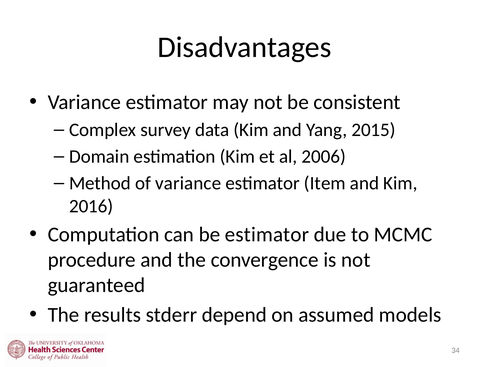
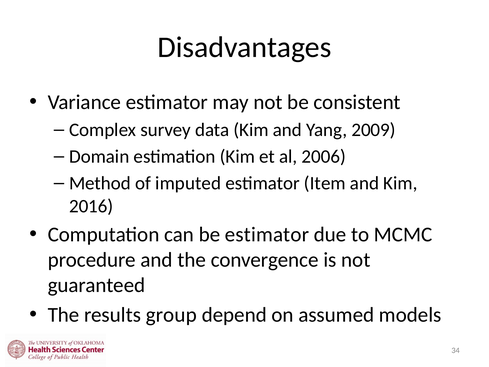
2015: 2015 -> 2009
of variance: variance -> imputed
stderr: stderr -> group
